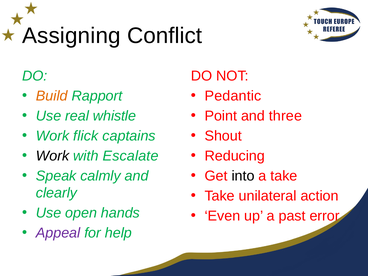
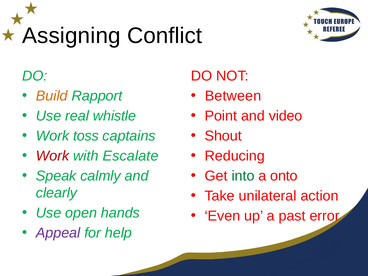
Pedantic: Pedantic -> Between
three: three -> video
flick: flick -> toss
Work at (53, 156) colour: black -> red
into colour: black -> green
a take: take -> onto
